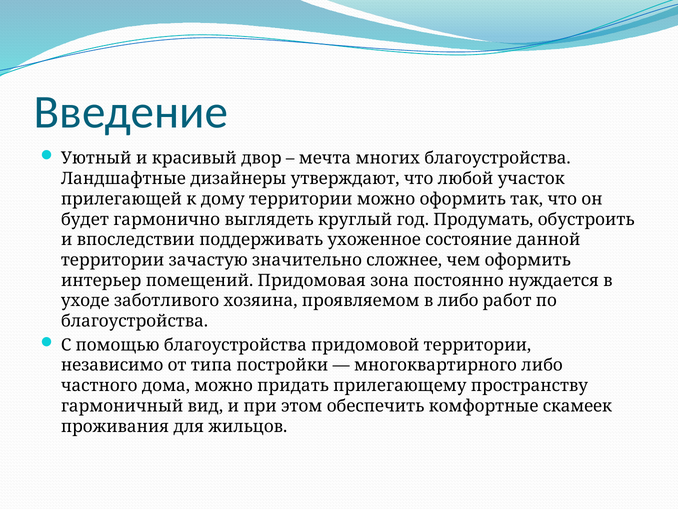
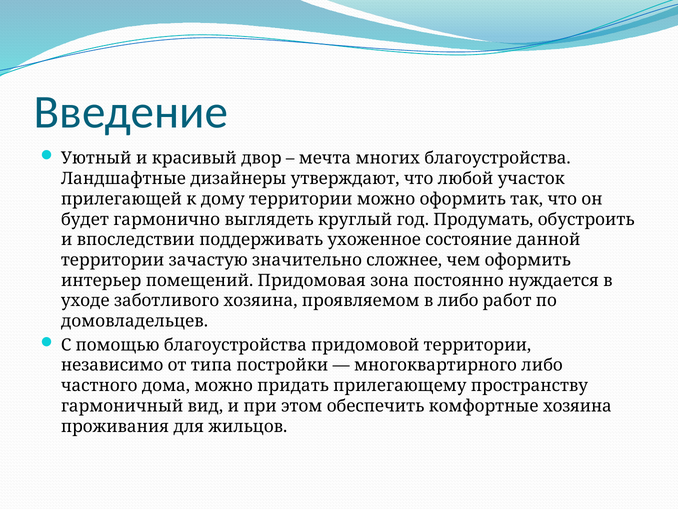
благоустройства at (134, 321): благоустройства -> домовладельцев
комфортные скамеек: скамеек -> хозяина
